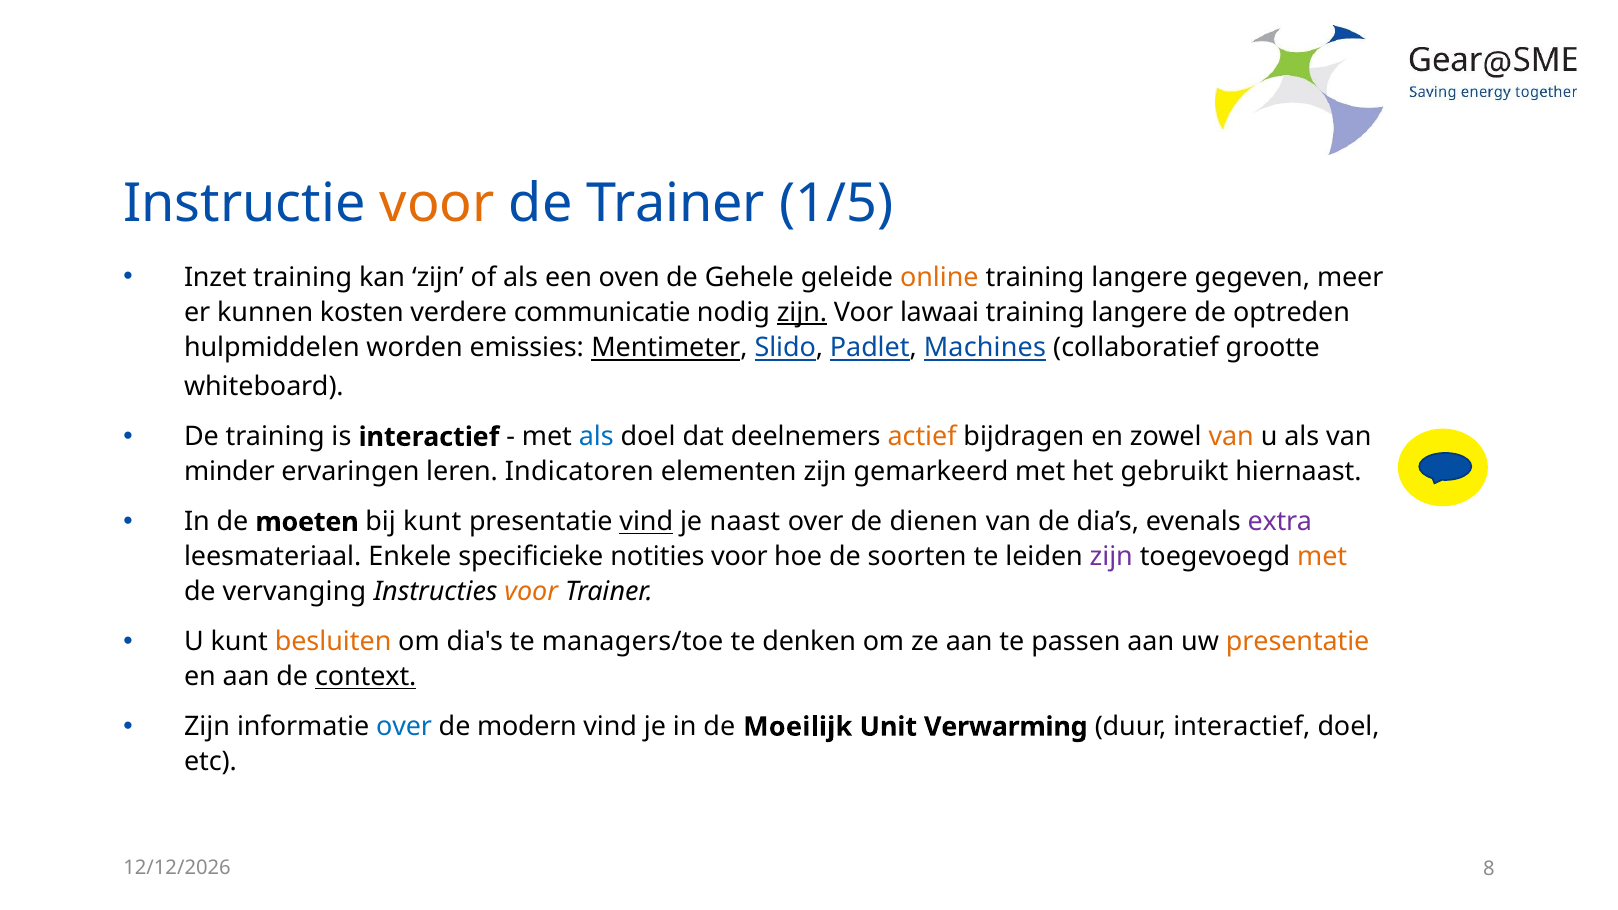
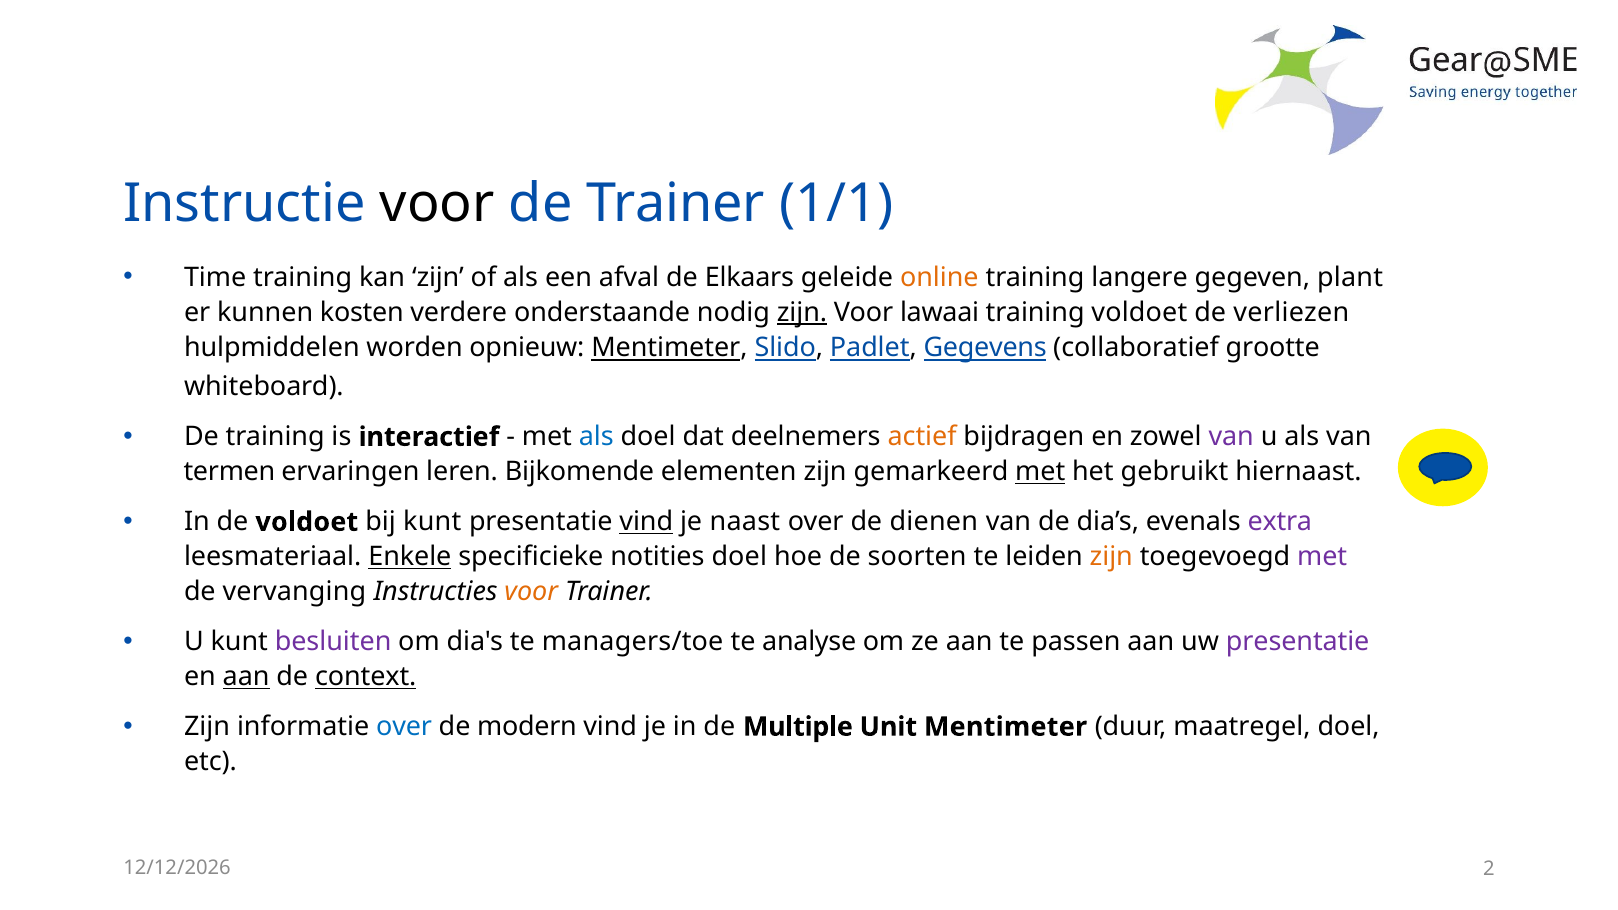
voor at (437, 204) colour: orange -> black
1/5: 1/5 -> 1/1
Inzet: Inzet -> Time
oven: oven -> afval
Gehele: Gehele -> Elkaars
meer: meer -> plant
communicatie: communicatie -> onderstaande
langere at (1140, 312): langere -> voldoet
optreden: optreden -> verliezen
emissies: emissies -> opnieuw
Machines: Machines -> Gegevens
van at (1231, 437) colour: orange -> purple
minder: minder -> termen
Indicatoren: Indicatoren -> Bijkomende
met at (1040, 472) underline: none -> present
de moeten: moeten -> voldoet
Enkele underline: none -> present
notities voor: voor -> doel
zijn at (1111, 557) colour: purple -> orange
met at (1322, 557) colour: orange -> purple
besluiten colour: orange -> purple
denken: denken -> analyse
presentatie at (1298, 642) colour: orange -> purple
aan at (246, 677) underline: none -> present
Moeilijk: Moeilijk -> Multiple
Unit Verwarming: Verwarming -> Mentimeter
duur interactief: interactief -> maatregel
8: 8 -> 2
